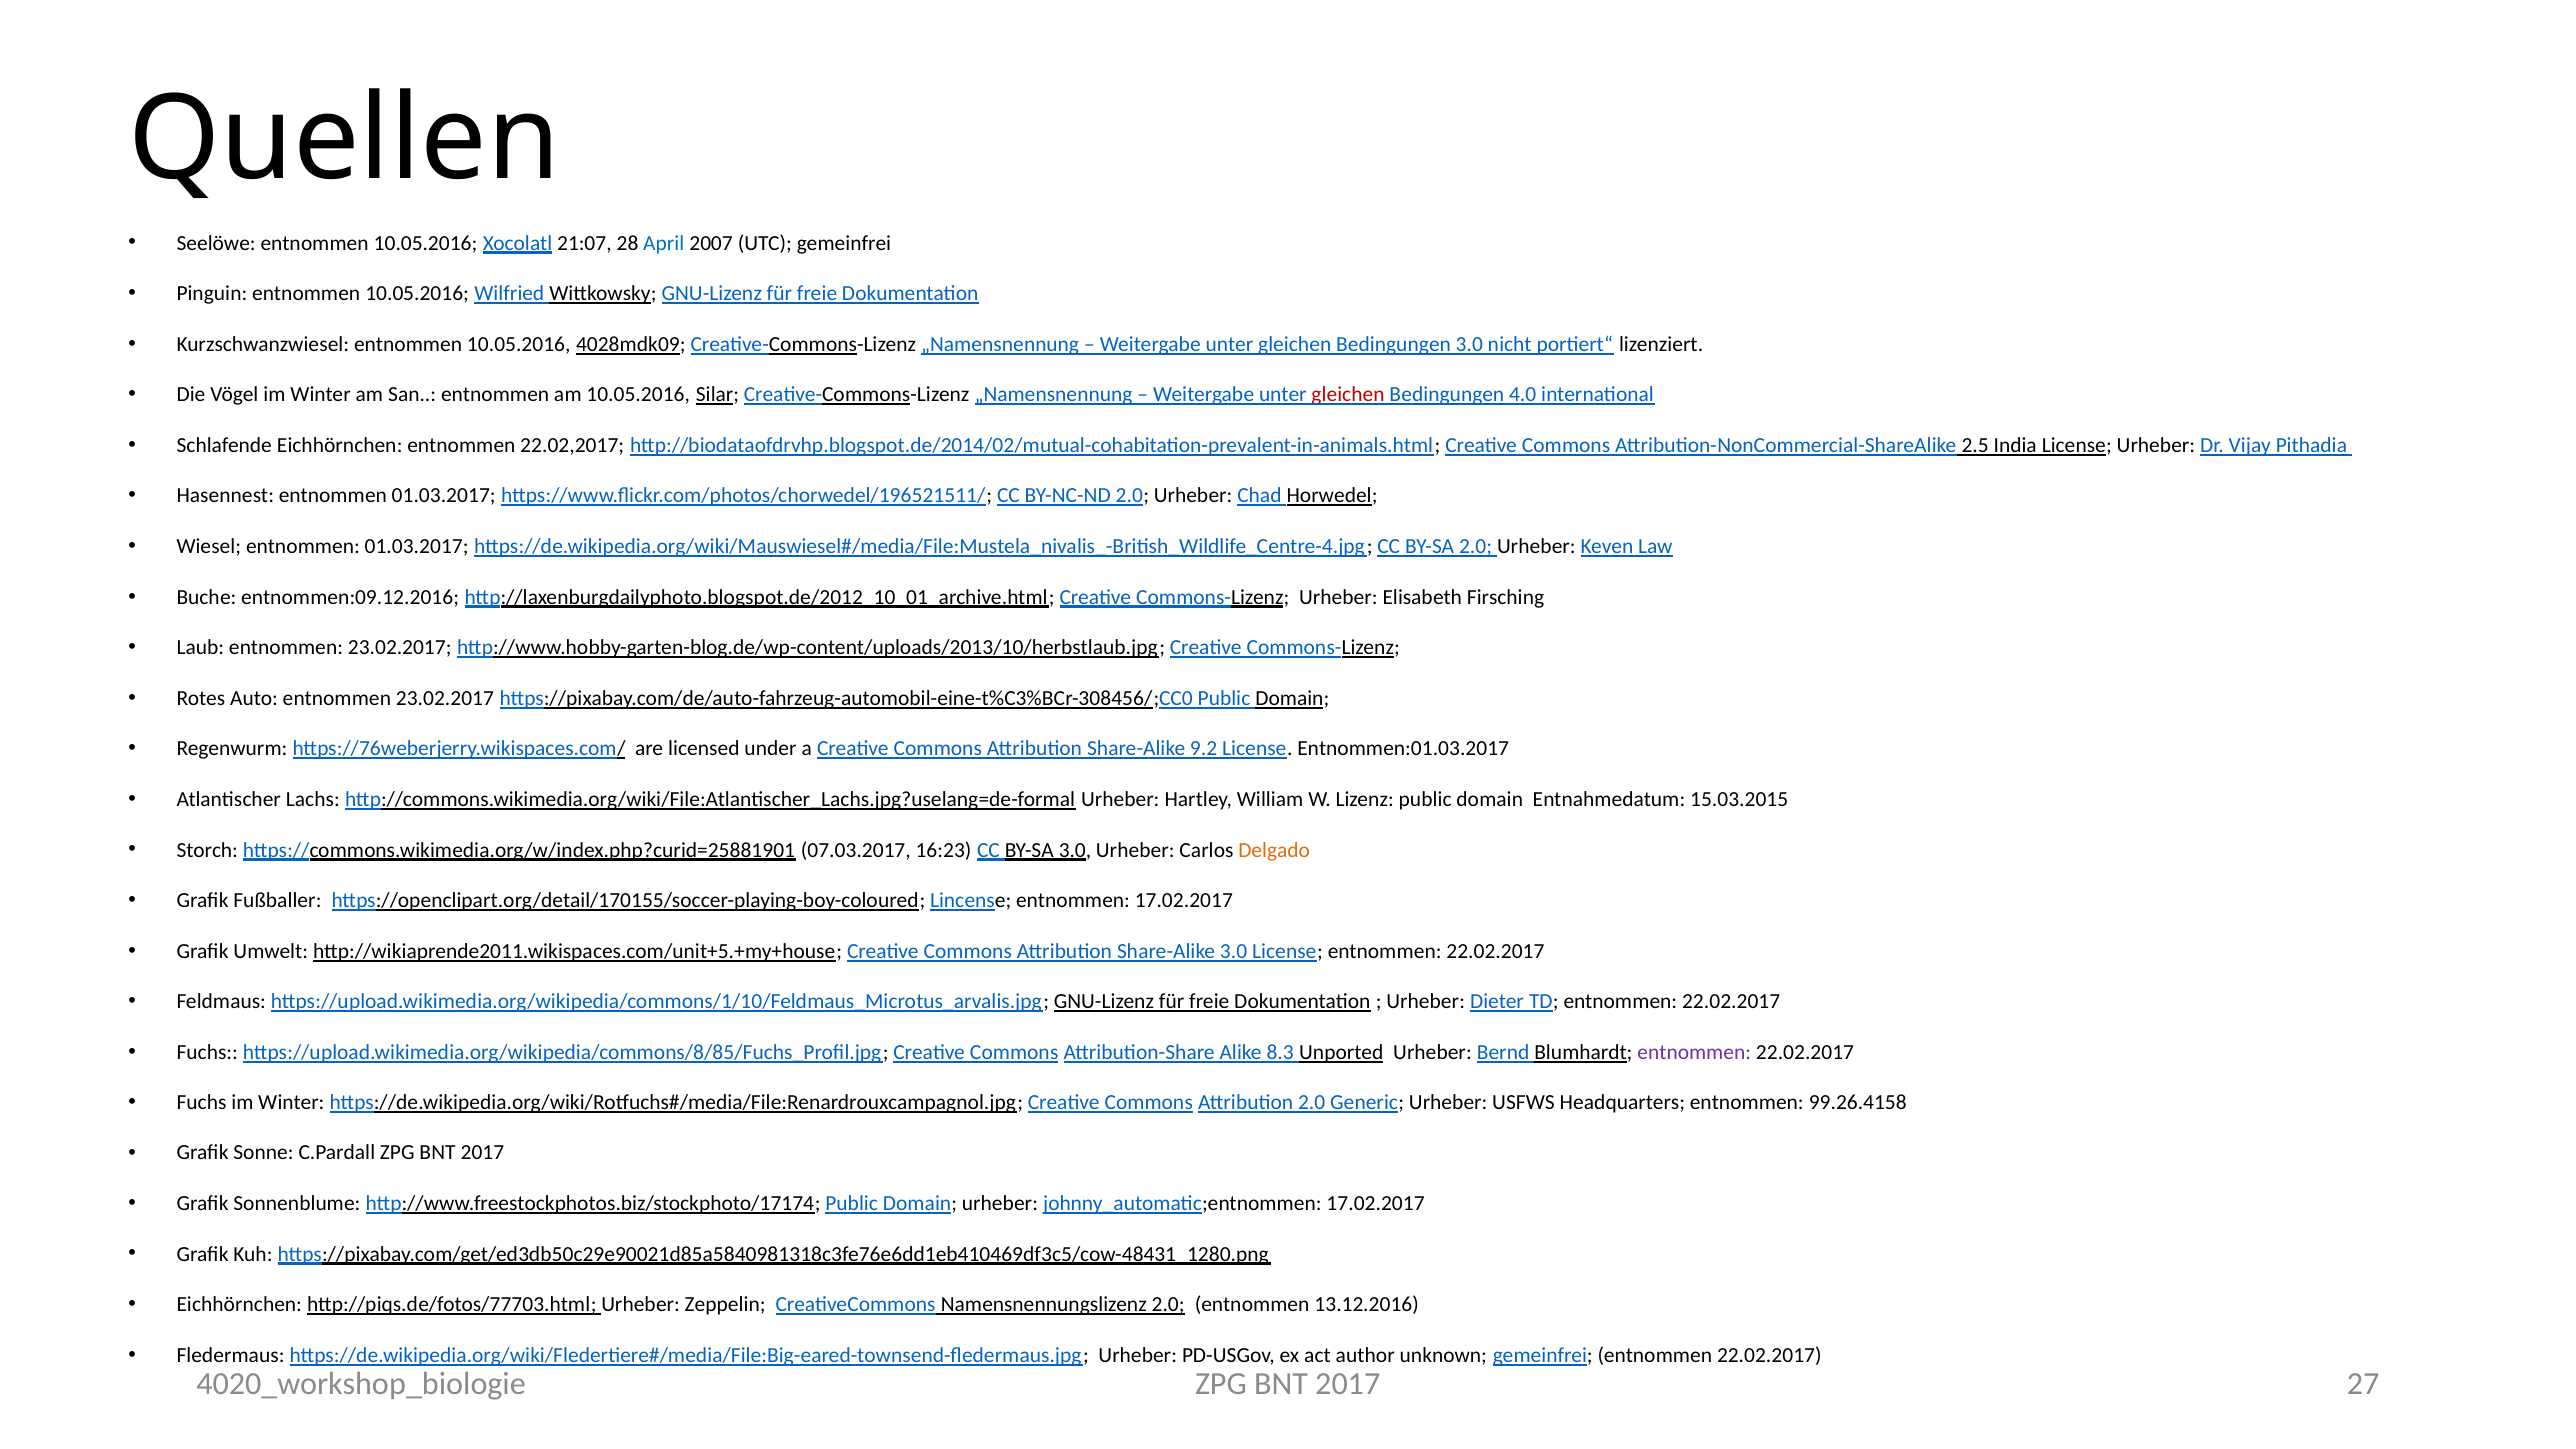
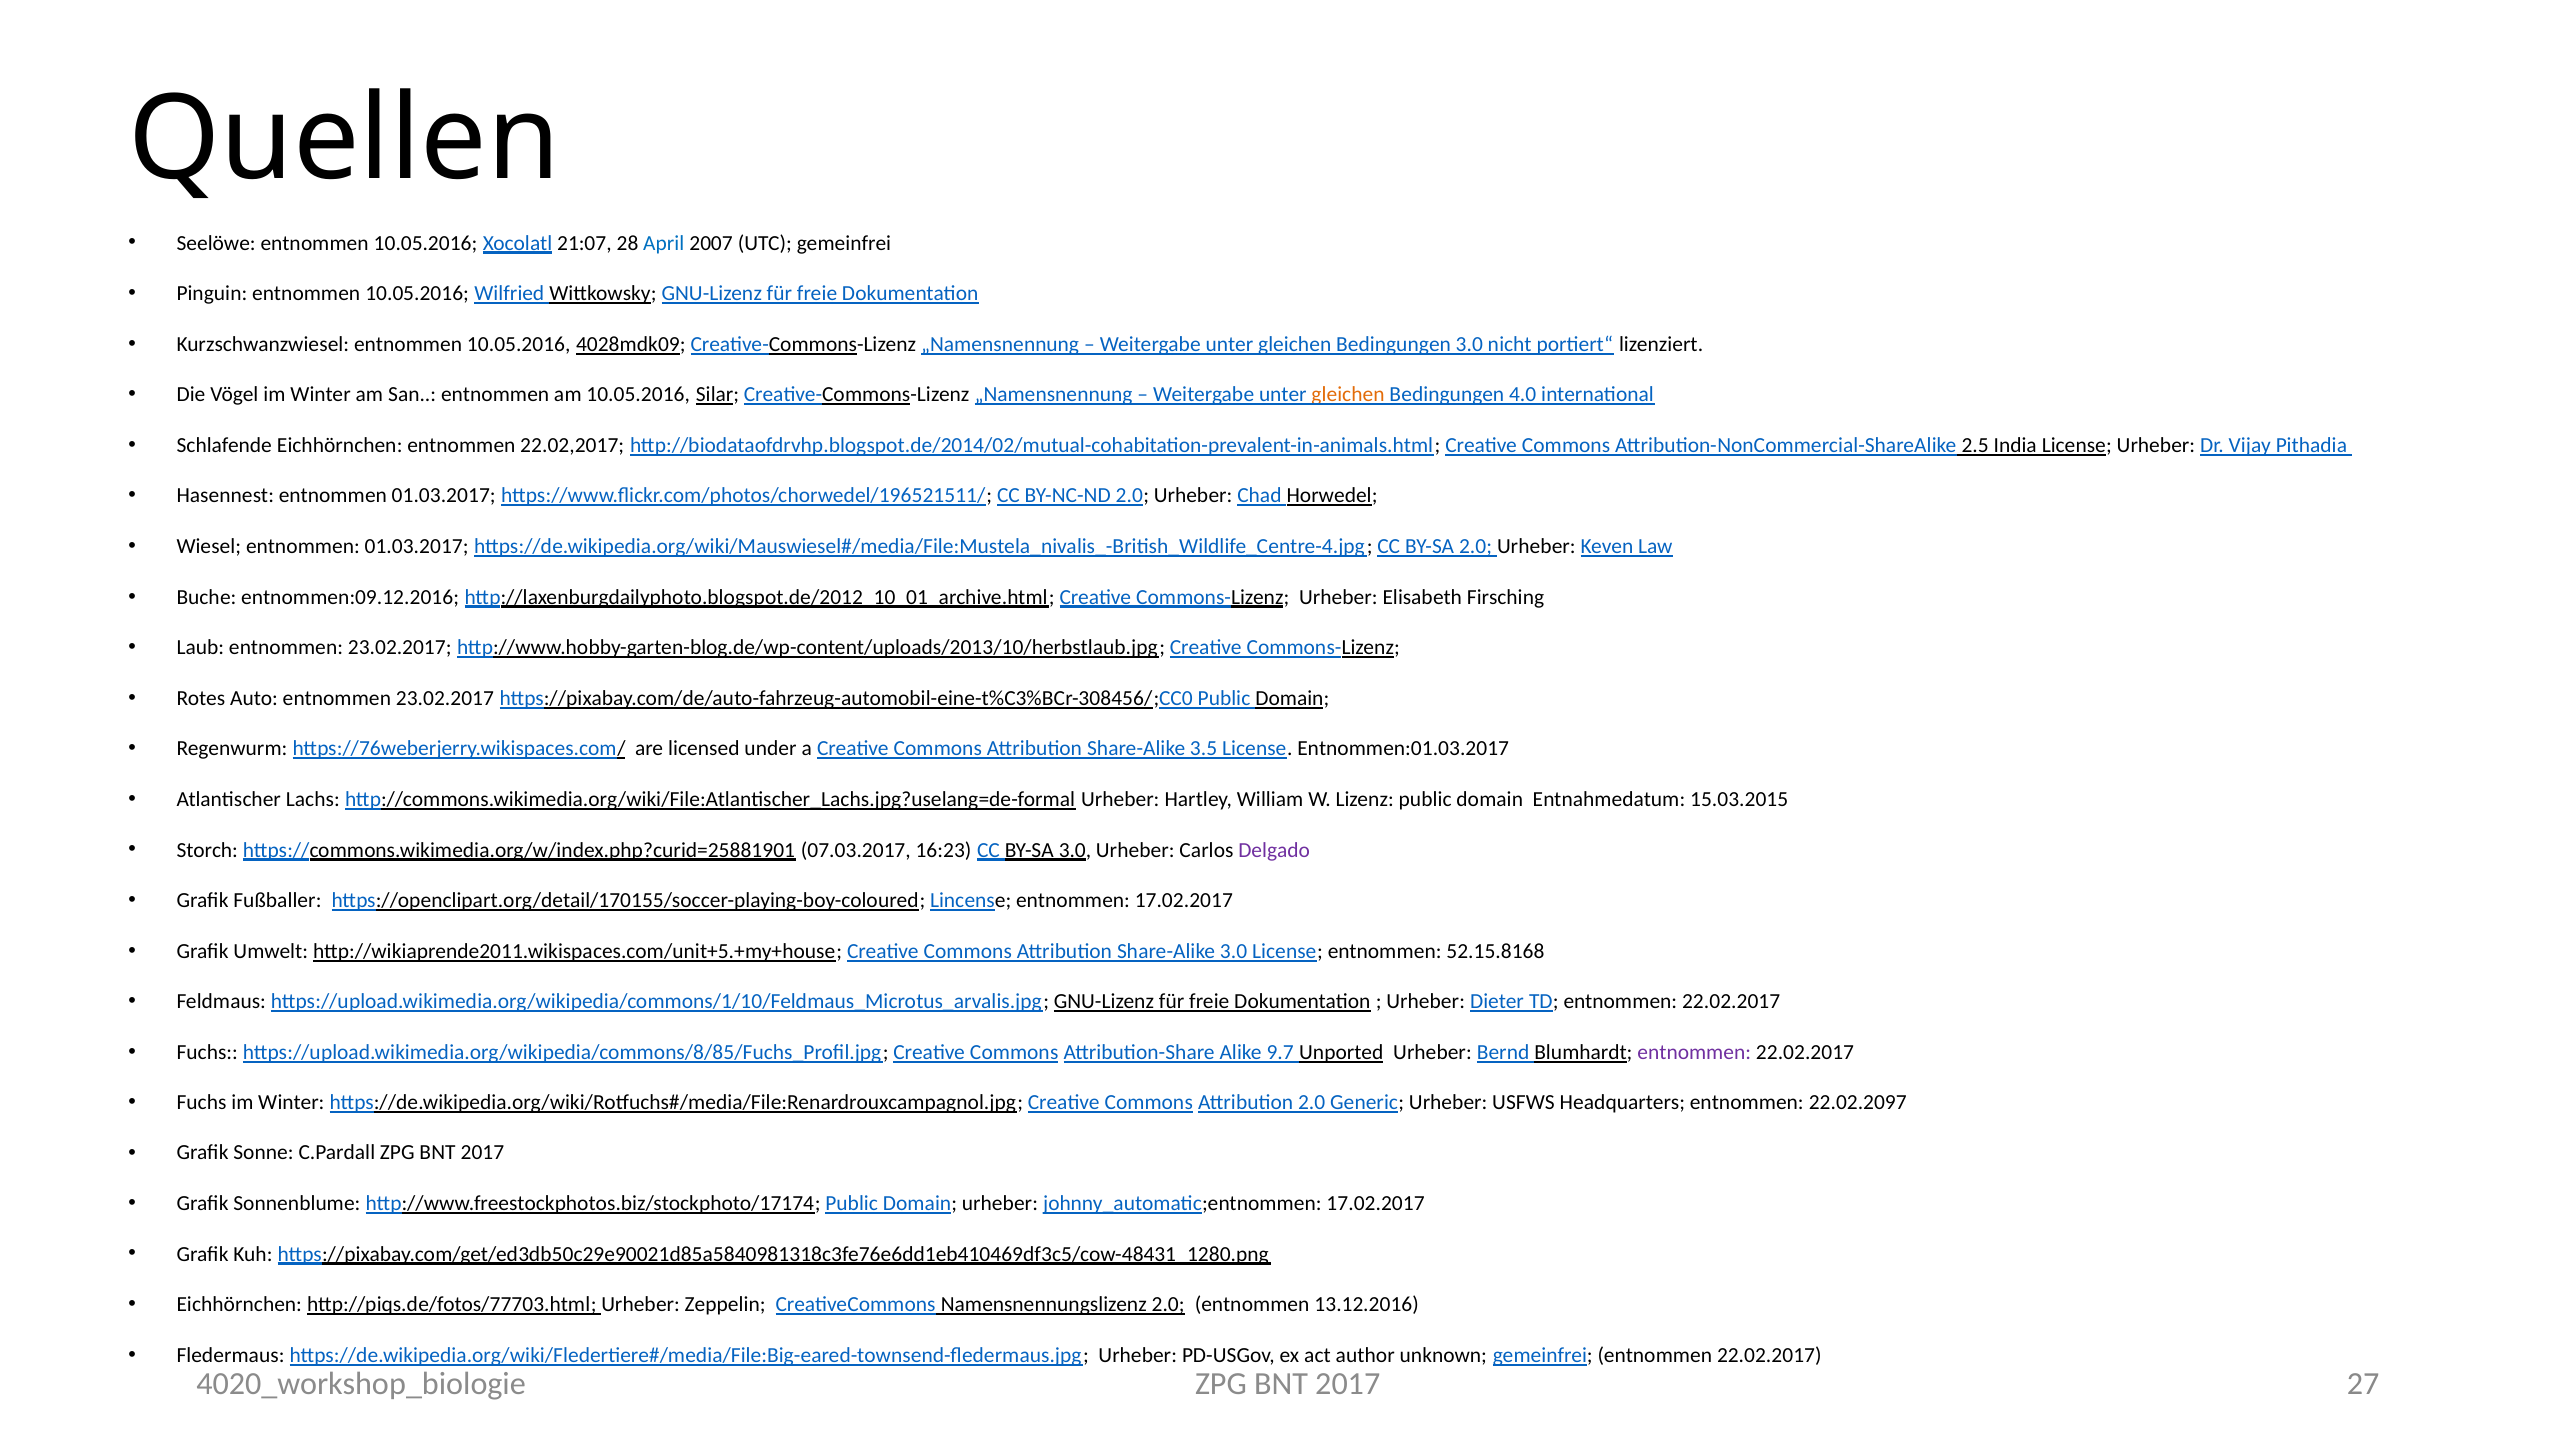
gleichen at (1348, 395) colour: red -> orange
9.2: 9.2 -> 3.5
Delgado colour: orange -> purple
License entnommen 22.02.2017: 22.02.2017 -> 52.15.8168
8.3: 8.3 -> 9.7
99.26.4158: 99.26.4158 -> 22.02.2097
